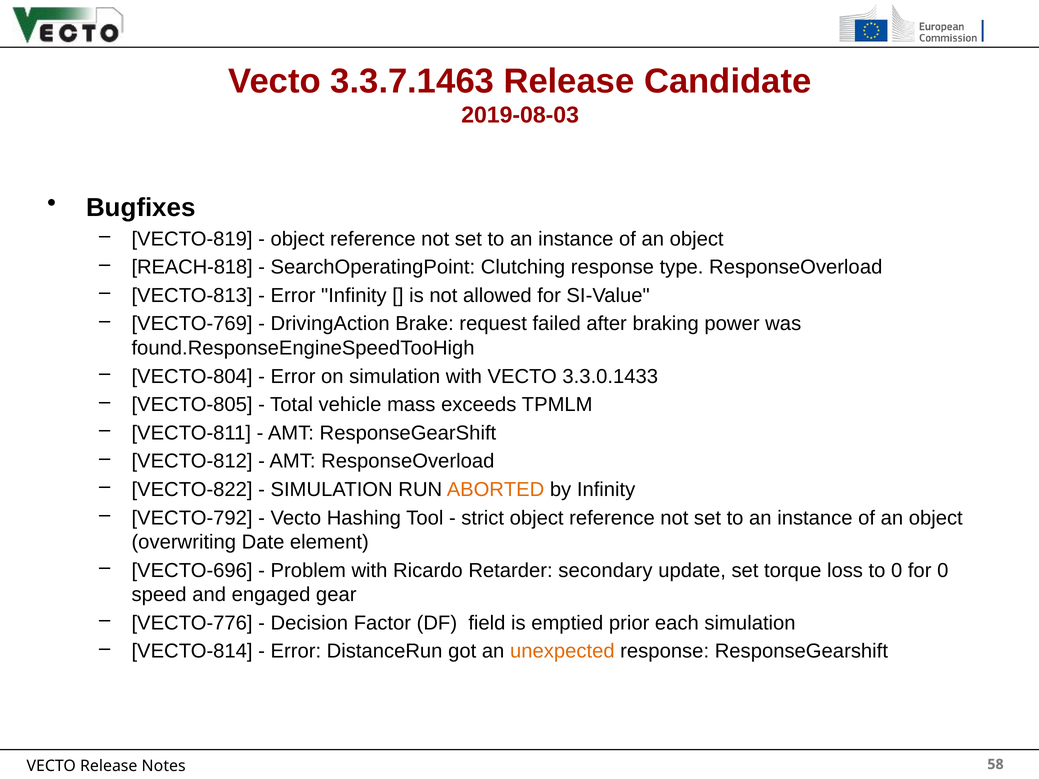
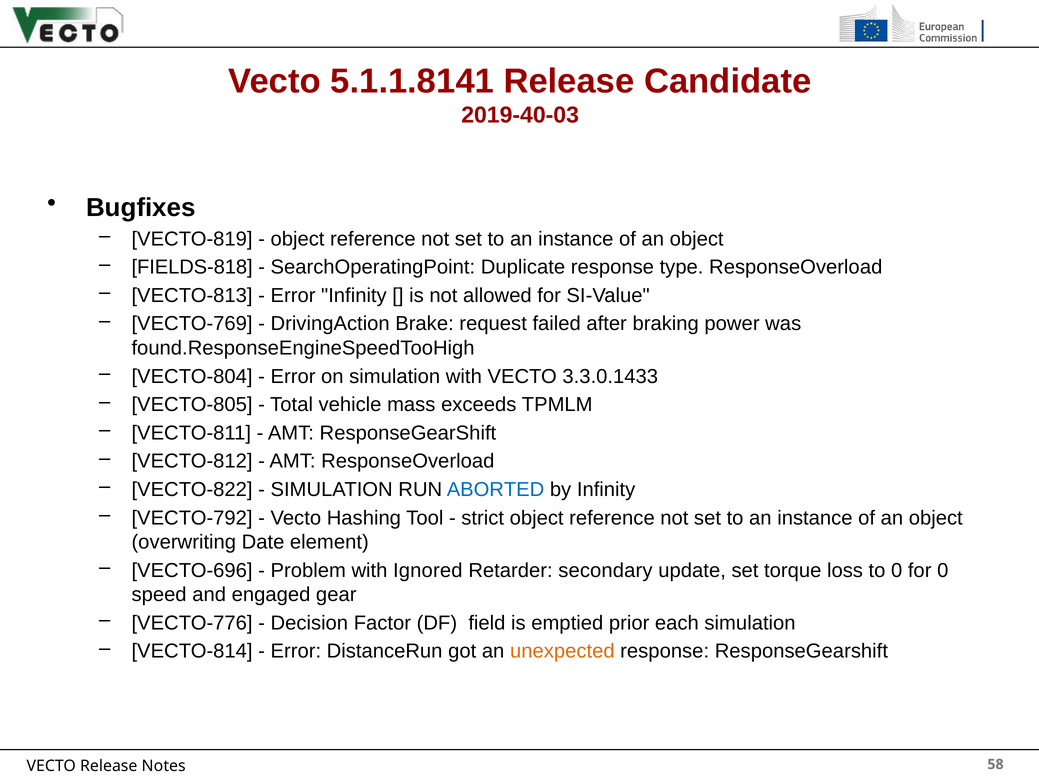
3.3.7.1463: 3.3.7.1463 -> 5.1.1.8141
2019-08-03: 2019-08-03 -> 2019-40-03
REACH-818: REACH-818 -> FIELDS-818
Clutching: Clutching -> Duplicate
ABORTED colour: orange -> blue
Ricardo: Ricardo -> Ignored
